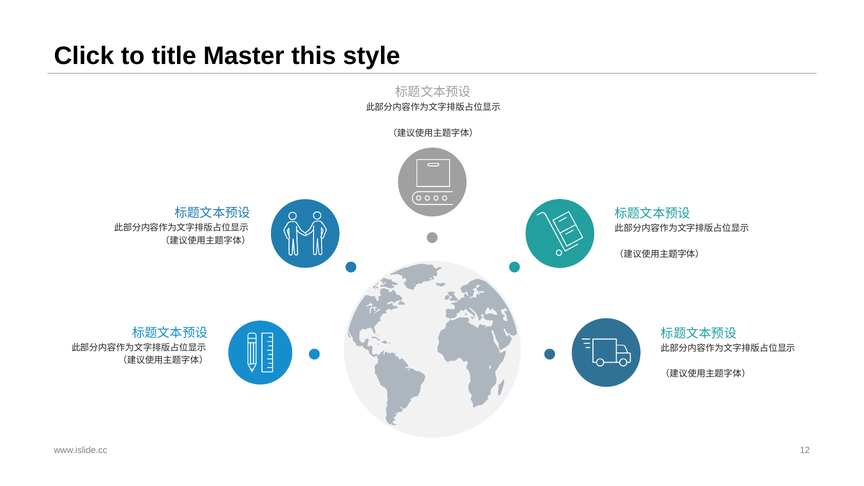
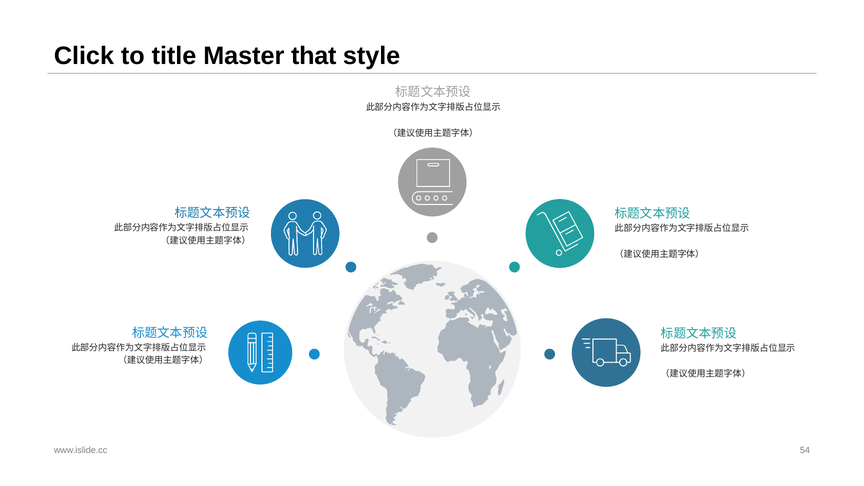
this: this -> that
12: 12 -> 54
